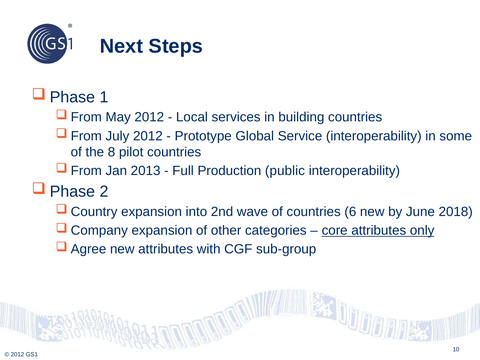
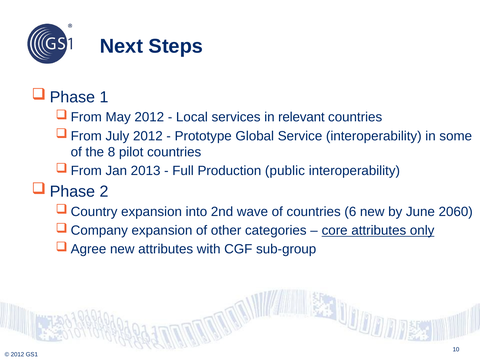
building: building -> relevant
2018: 2018 -> 2060
